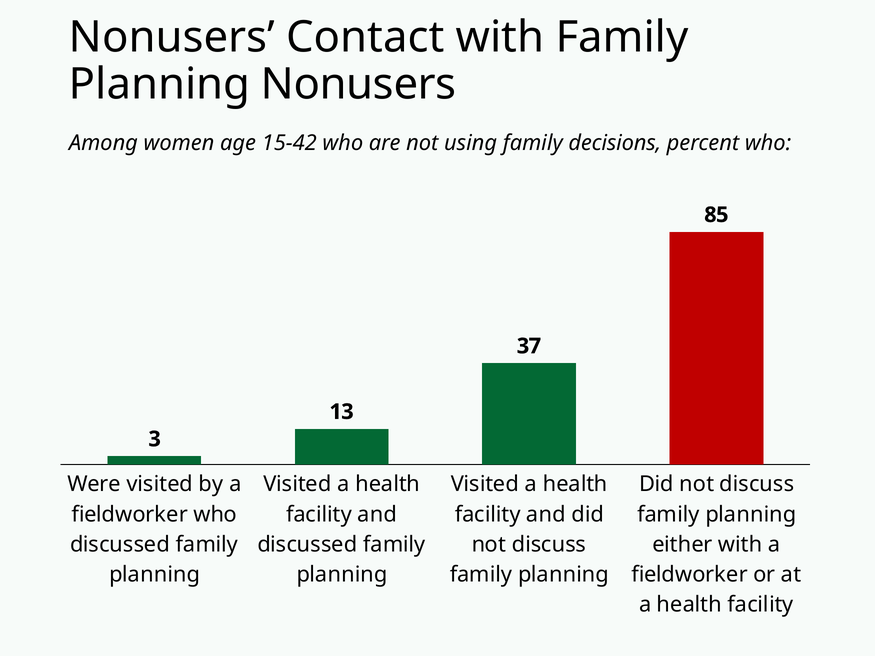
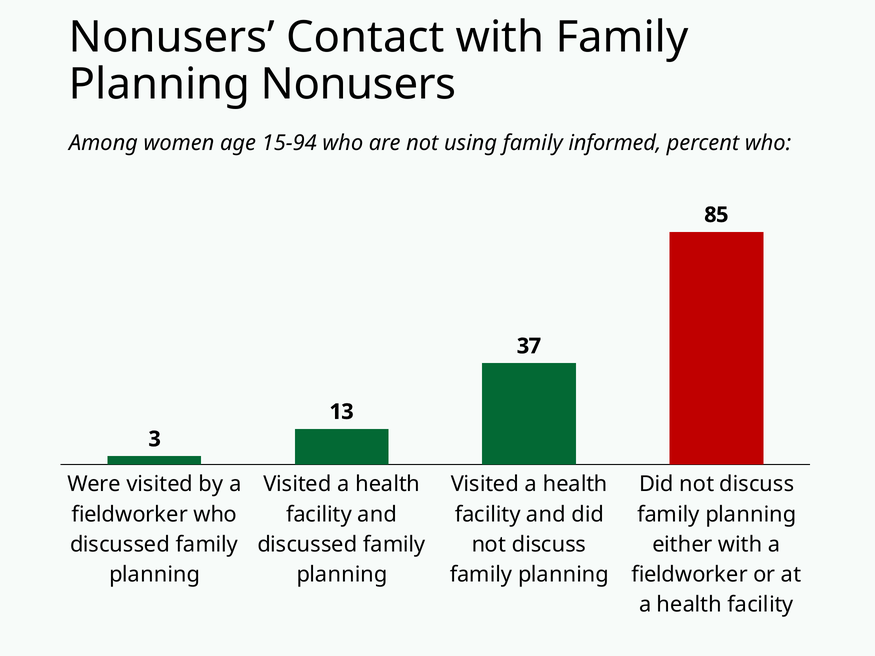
15-42: 15-42 -> 15-94
decisions: decisions -> informed
